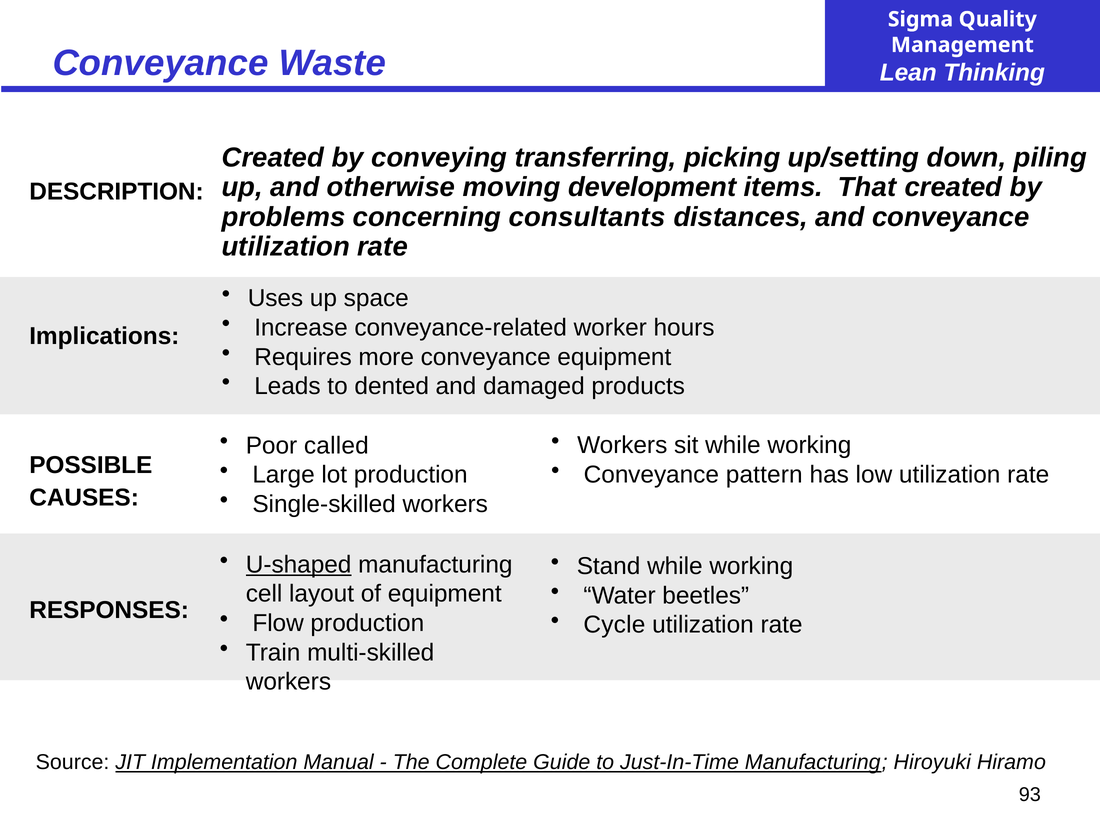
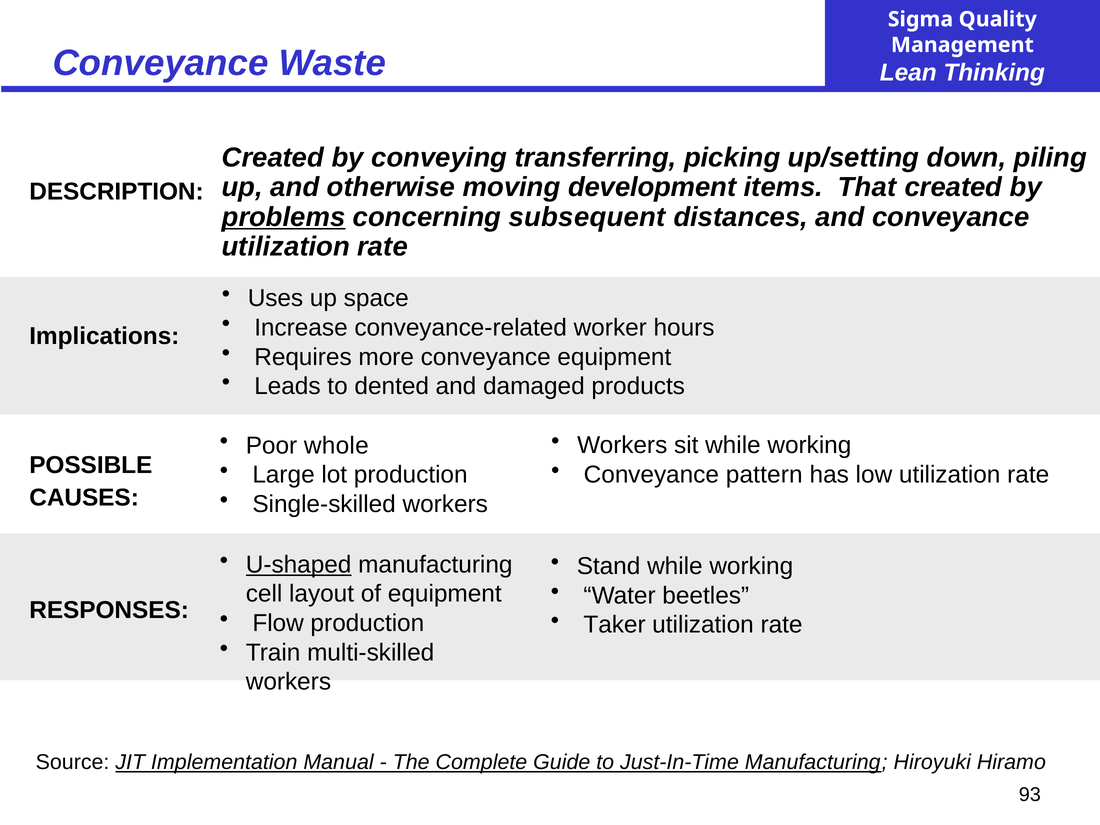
problems underline: none -> present
consultants: consultants -> subsequent
called: called -> whole
Cycle: Cycle -> Taker
